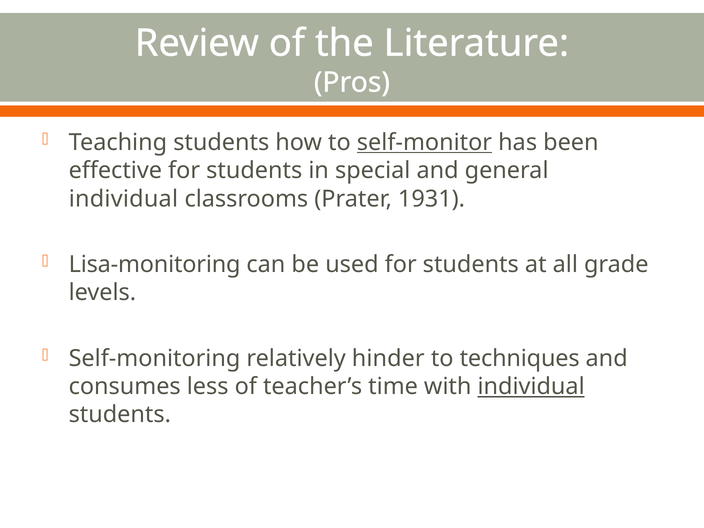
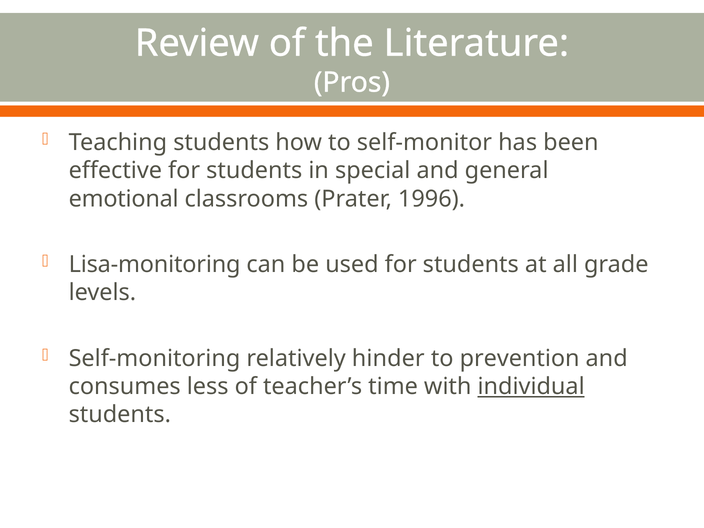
self-monitor underline: present -> none
individual at (123, 199): individual -> emotional
1931: 1931 -> 1996
techniques: techniques -> prevention
